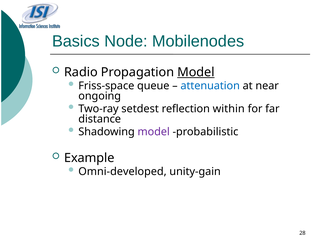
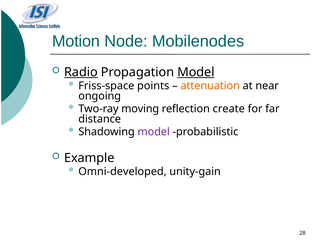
Basics: Basics -> Motion
Radio underline: none -> present
queue: queue -> points
attenuation colour: blue -> orange
setdest: setdest -> moving
within: within -> create
